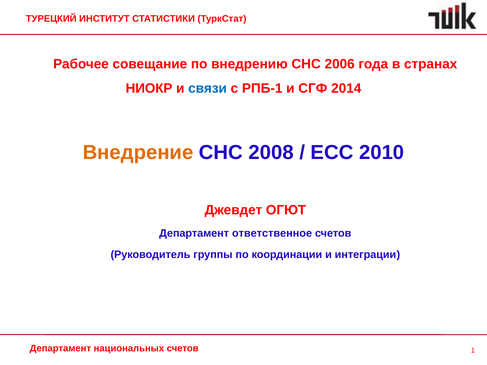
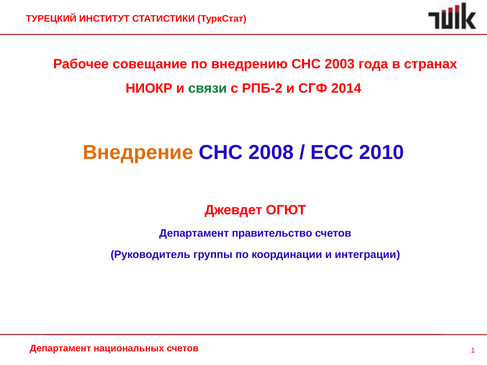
2006: 2006 -> 2003
связи colour: blue -> green
РПБ-1: РПБ-1 -> РПБ-2
ответственное: ответственное -> правительство
